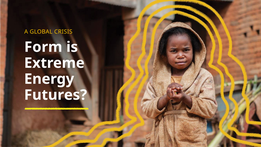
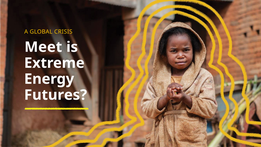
Form: Form -> Meet
